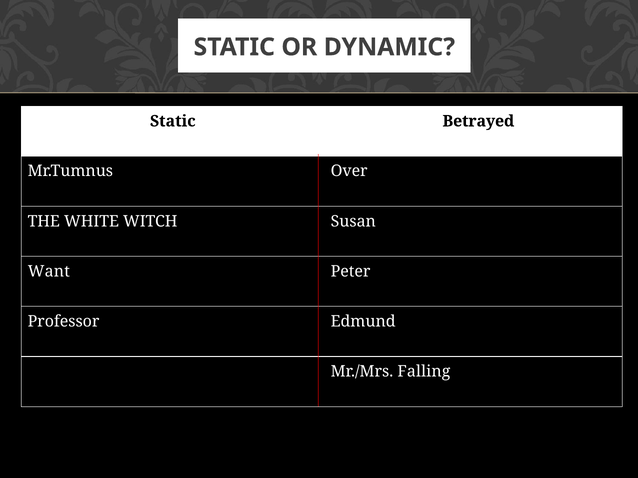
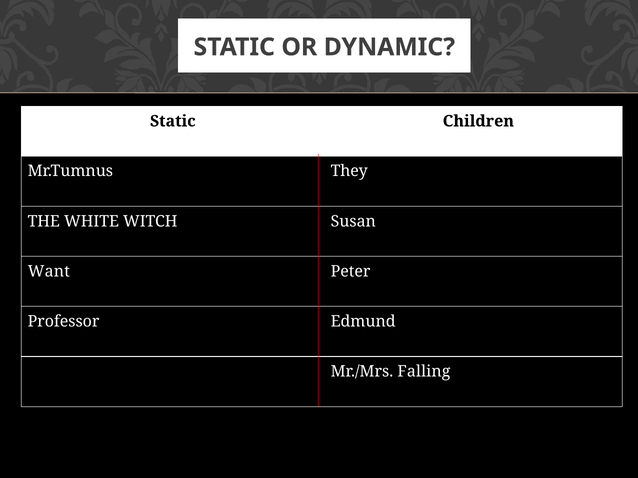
Betrayed: Betrayed -> Children
Over: Over -> They
